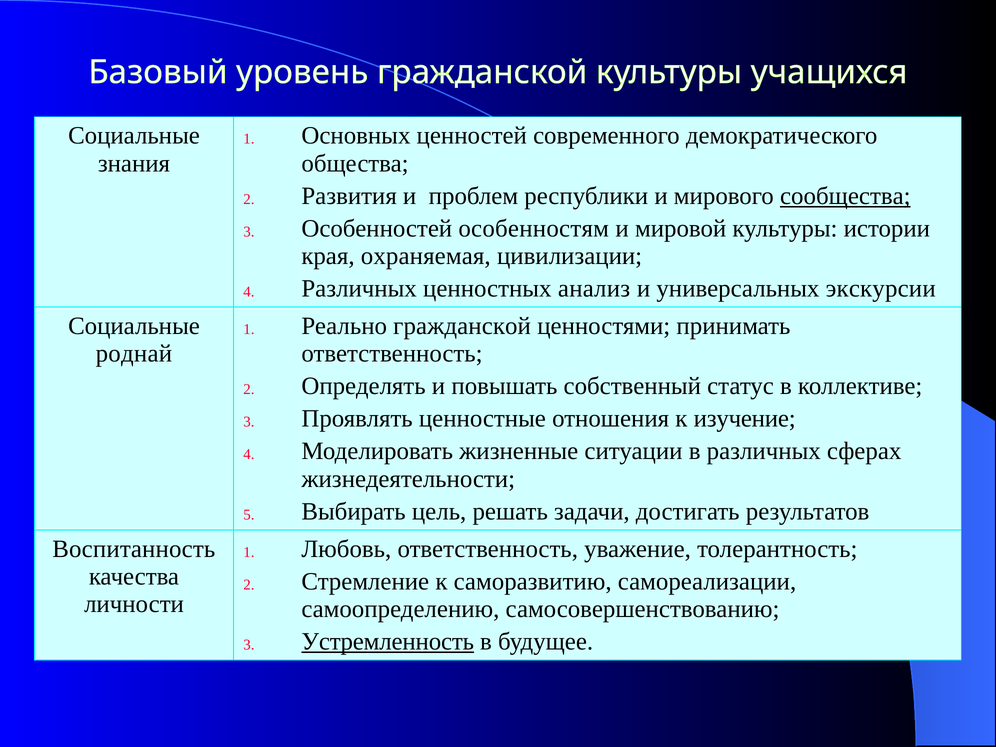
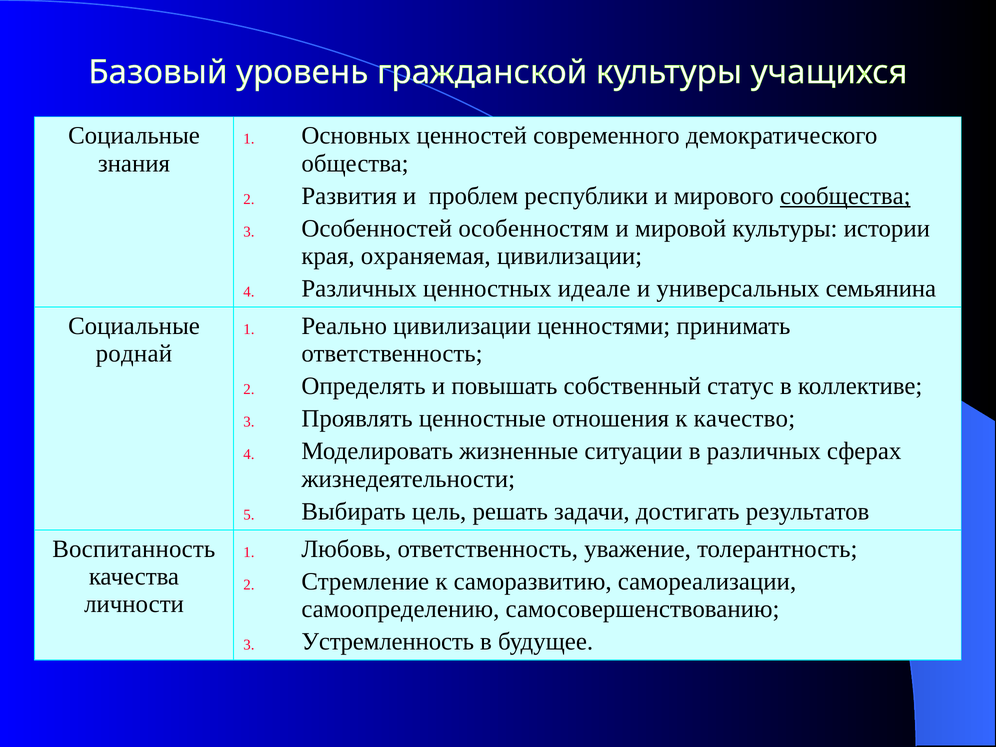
анализ: анализ -> идеале
экскурсии: экскурсии -> семьянина
Реально гражданской: гражданской -> цивилизации
изучение: изучение -> качество
Устремленность underline: present -> none
